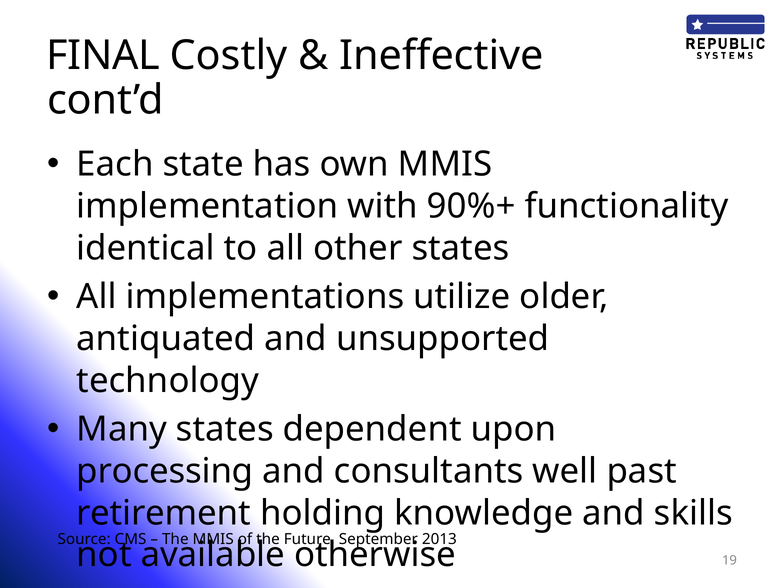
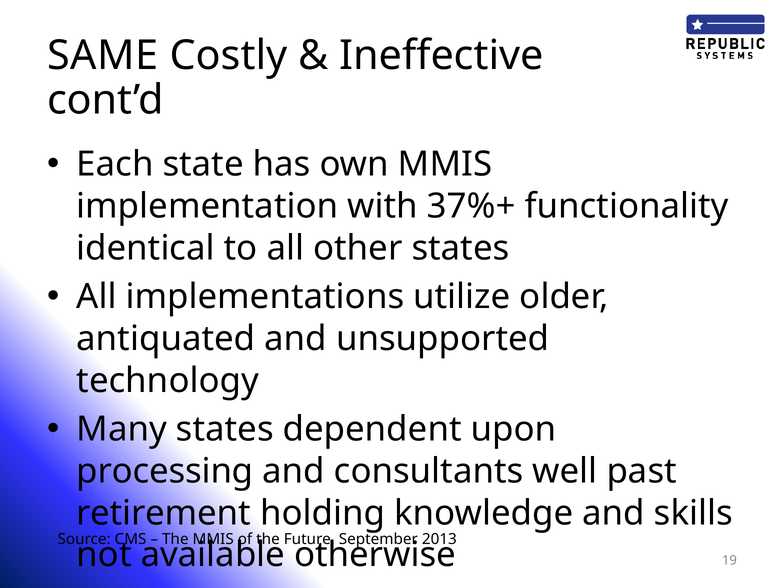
FINAL: FINAL -> SAME
90%+: 90%+ -> 37%+
